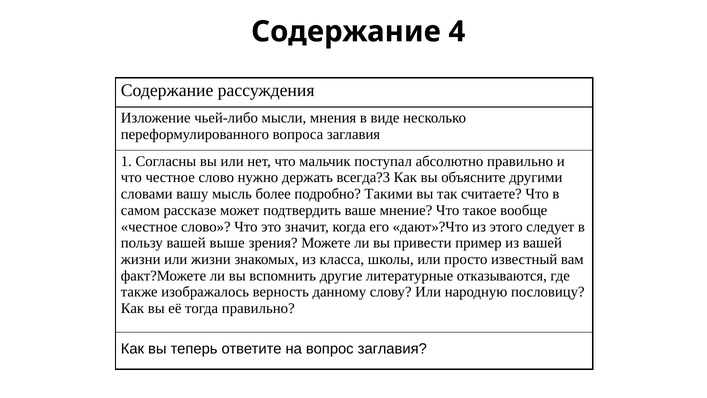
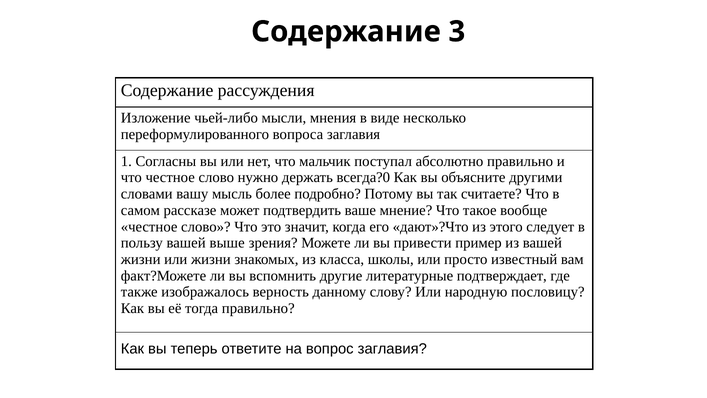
4: 4 -> 3
всегда?3: всегда?3 -> всегда?0
Такими: Такими -> Потому
отказываются: отказываются -> подтверждает
